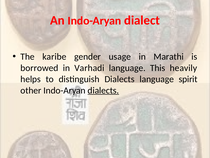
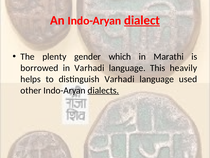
dialect underline: none -> present
karibe: karibe -> plenty
usage: usage -> which
distinguish Dialects: Dialects -> Varhadi
spirit: spirit -> used
